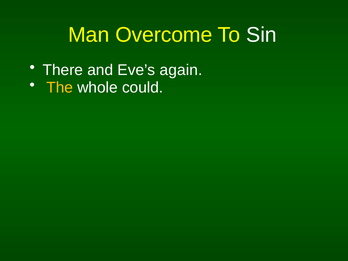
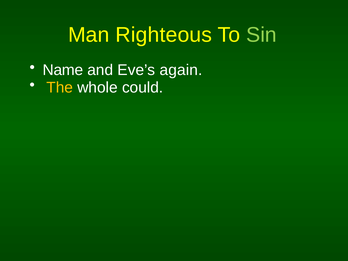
Overcome: Overcome -> Righteous
Sin colour: white -> light green
There: There -> Name
